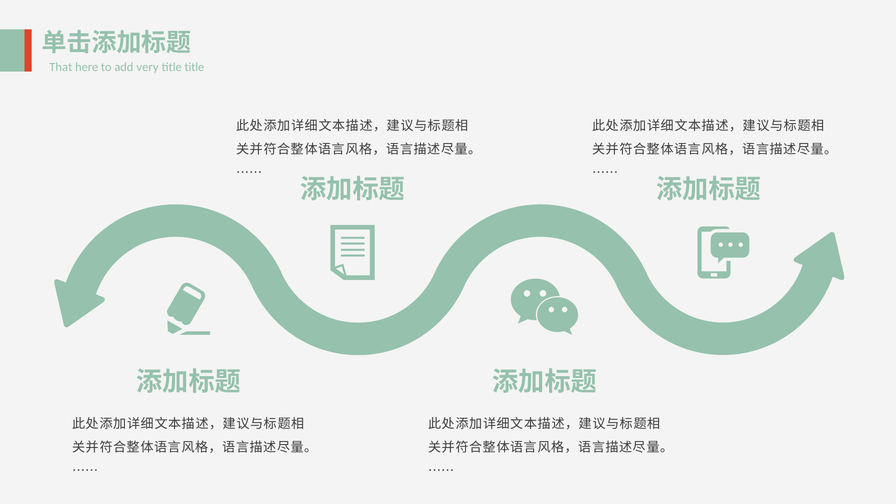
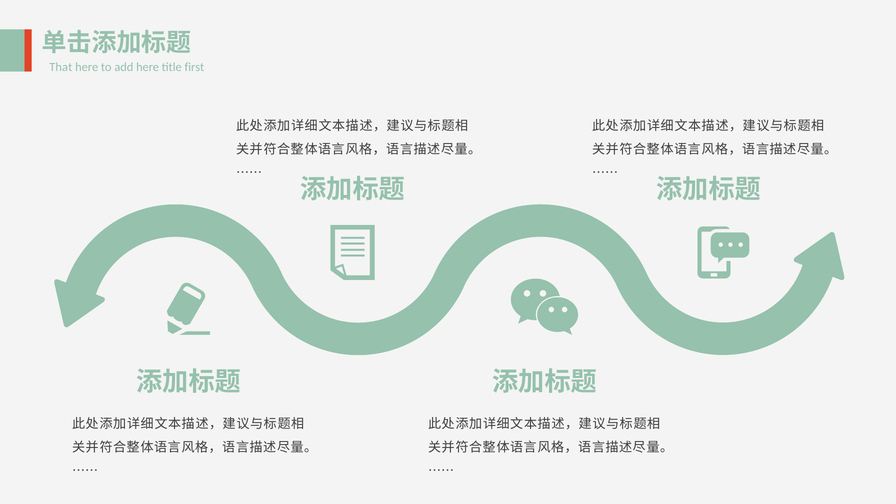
add very: very -> here
title title: title -> first
